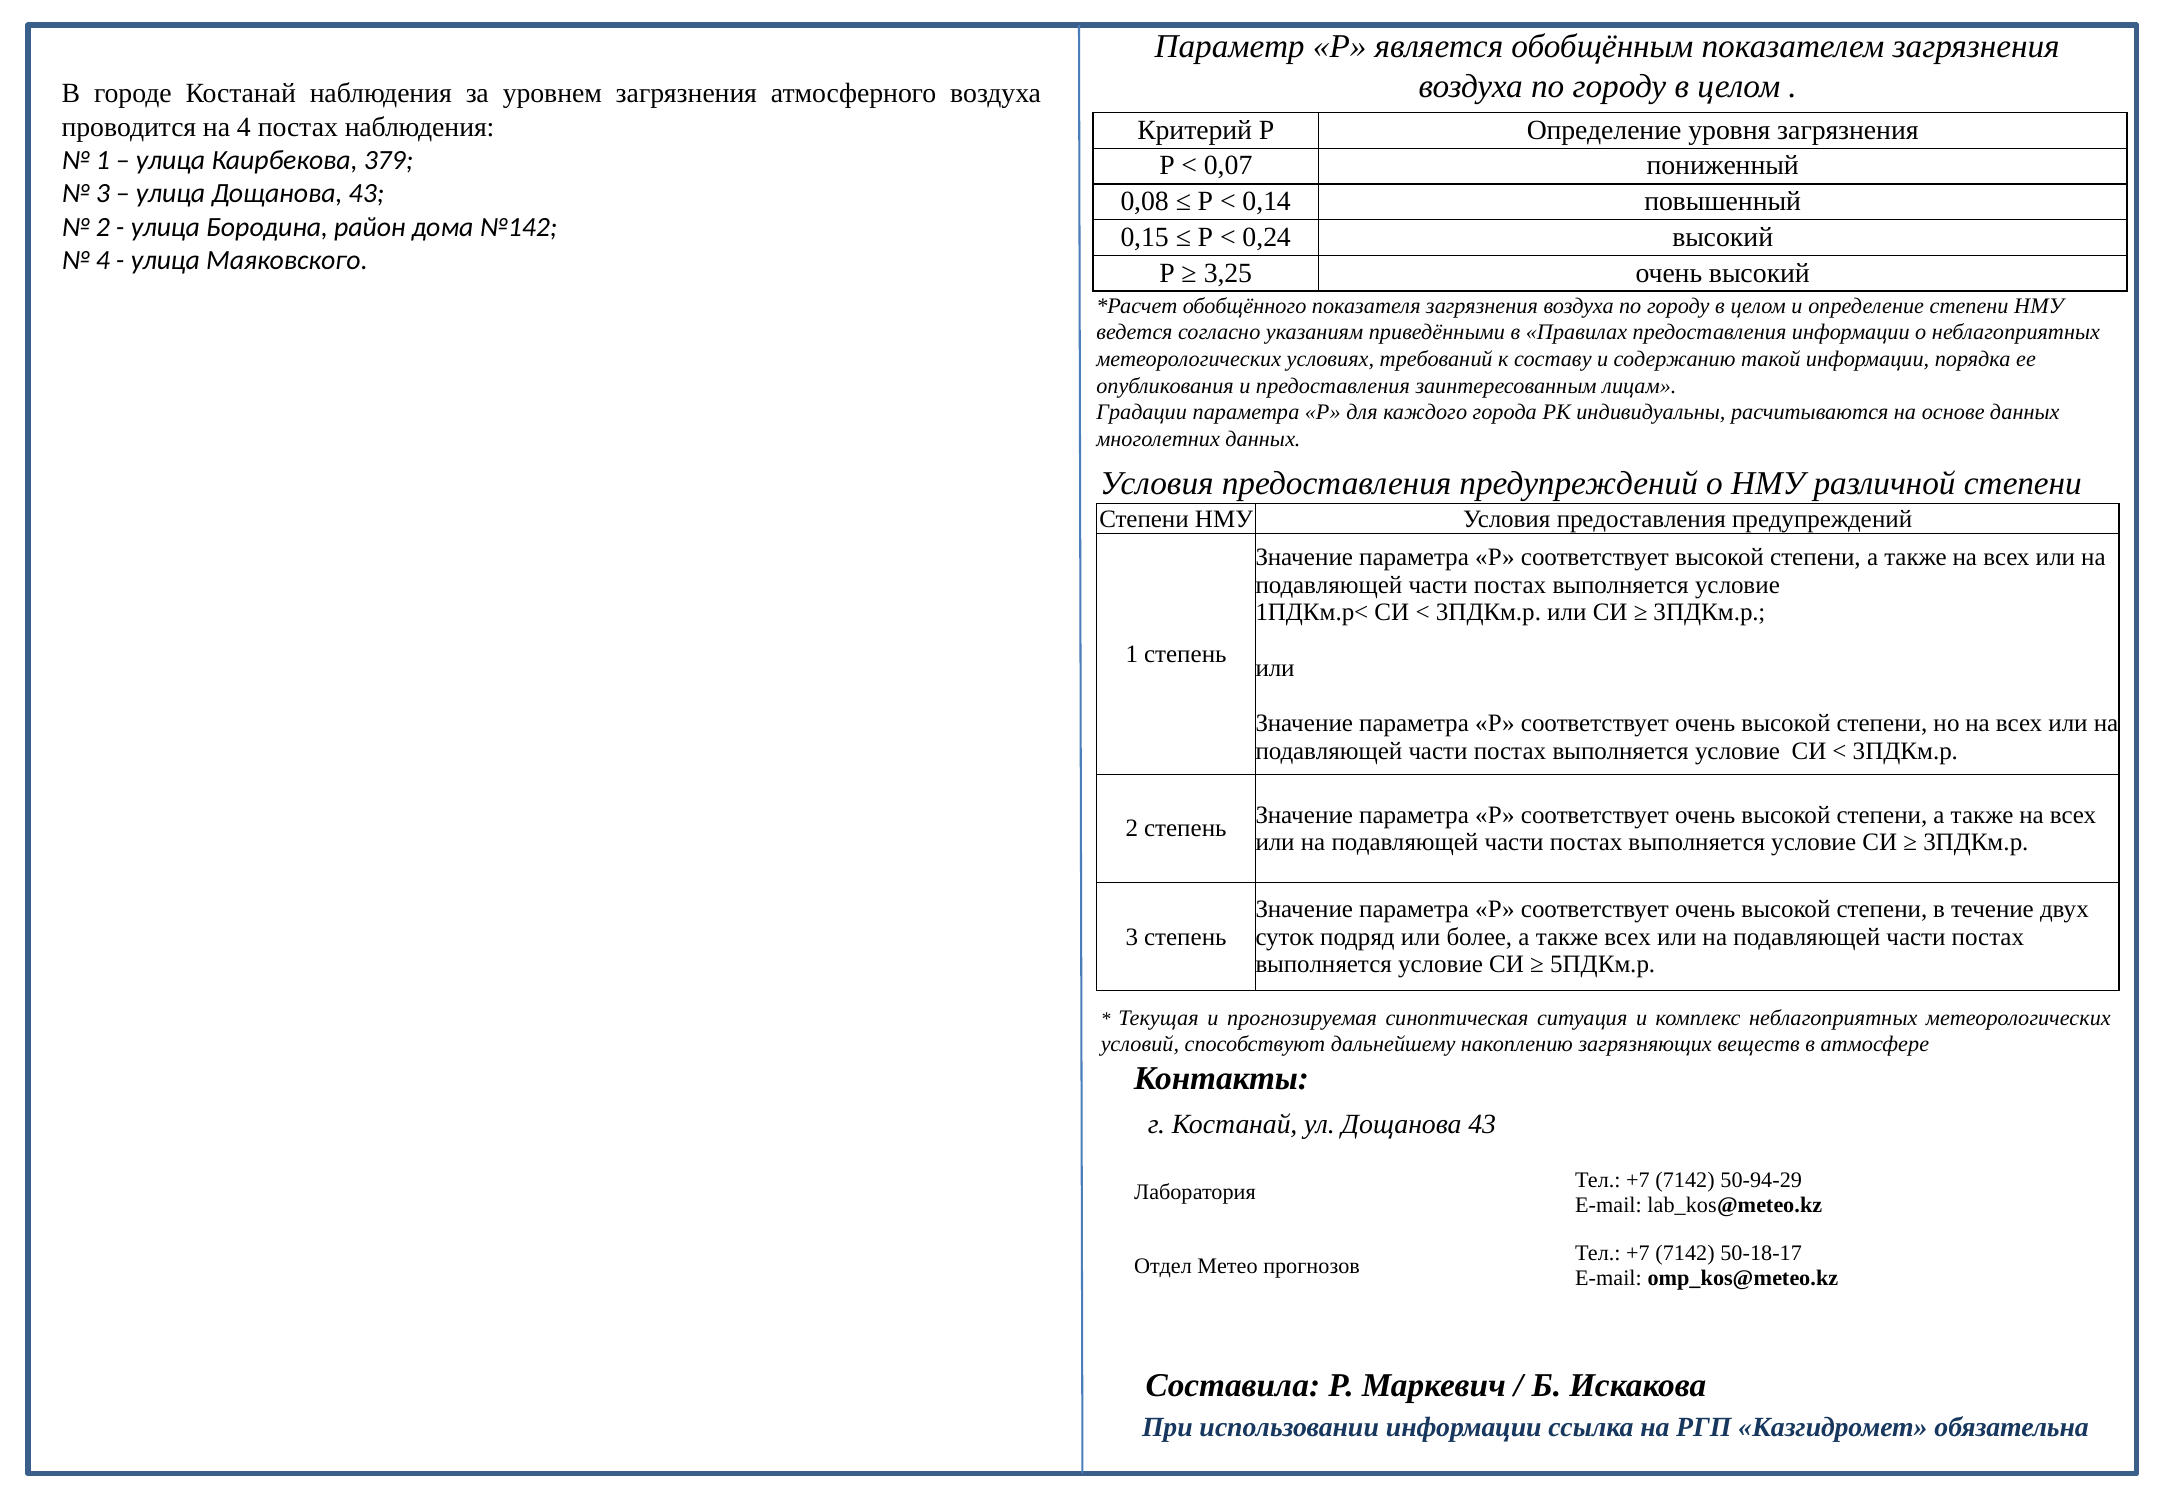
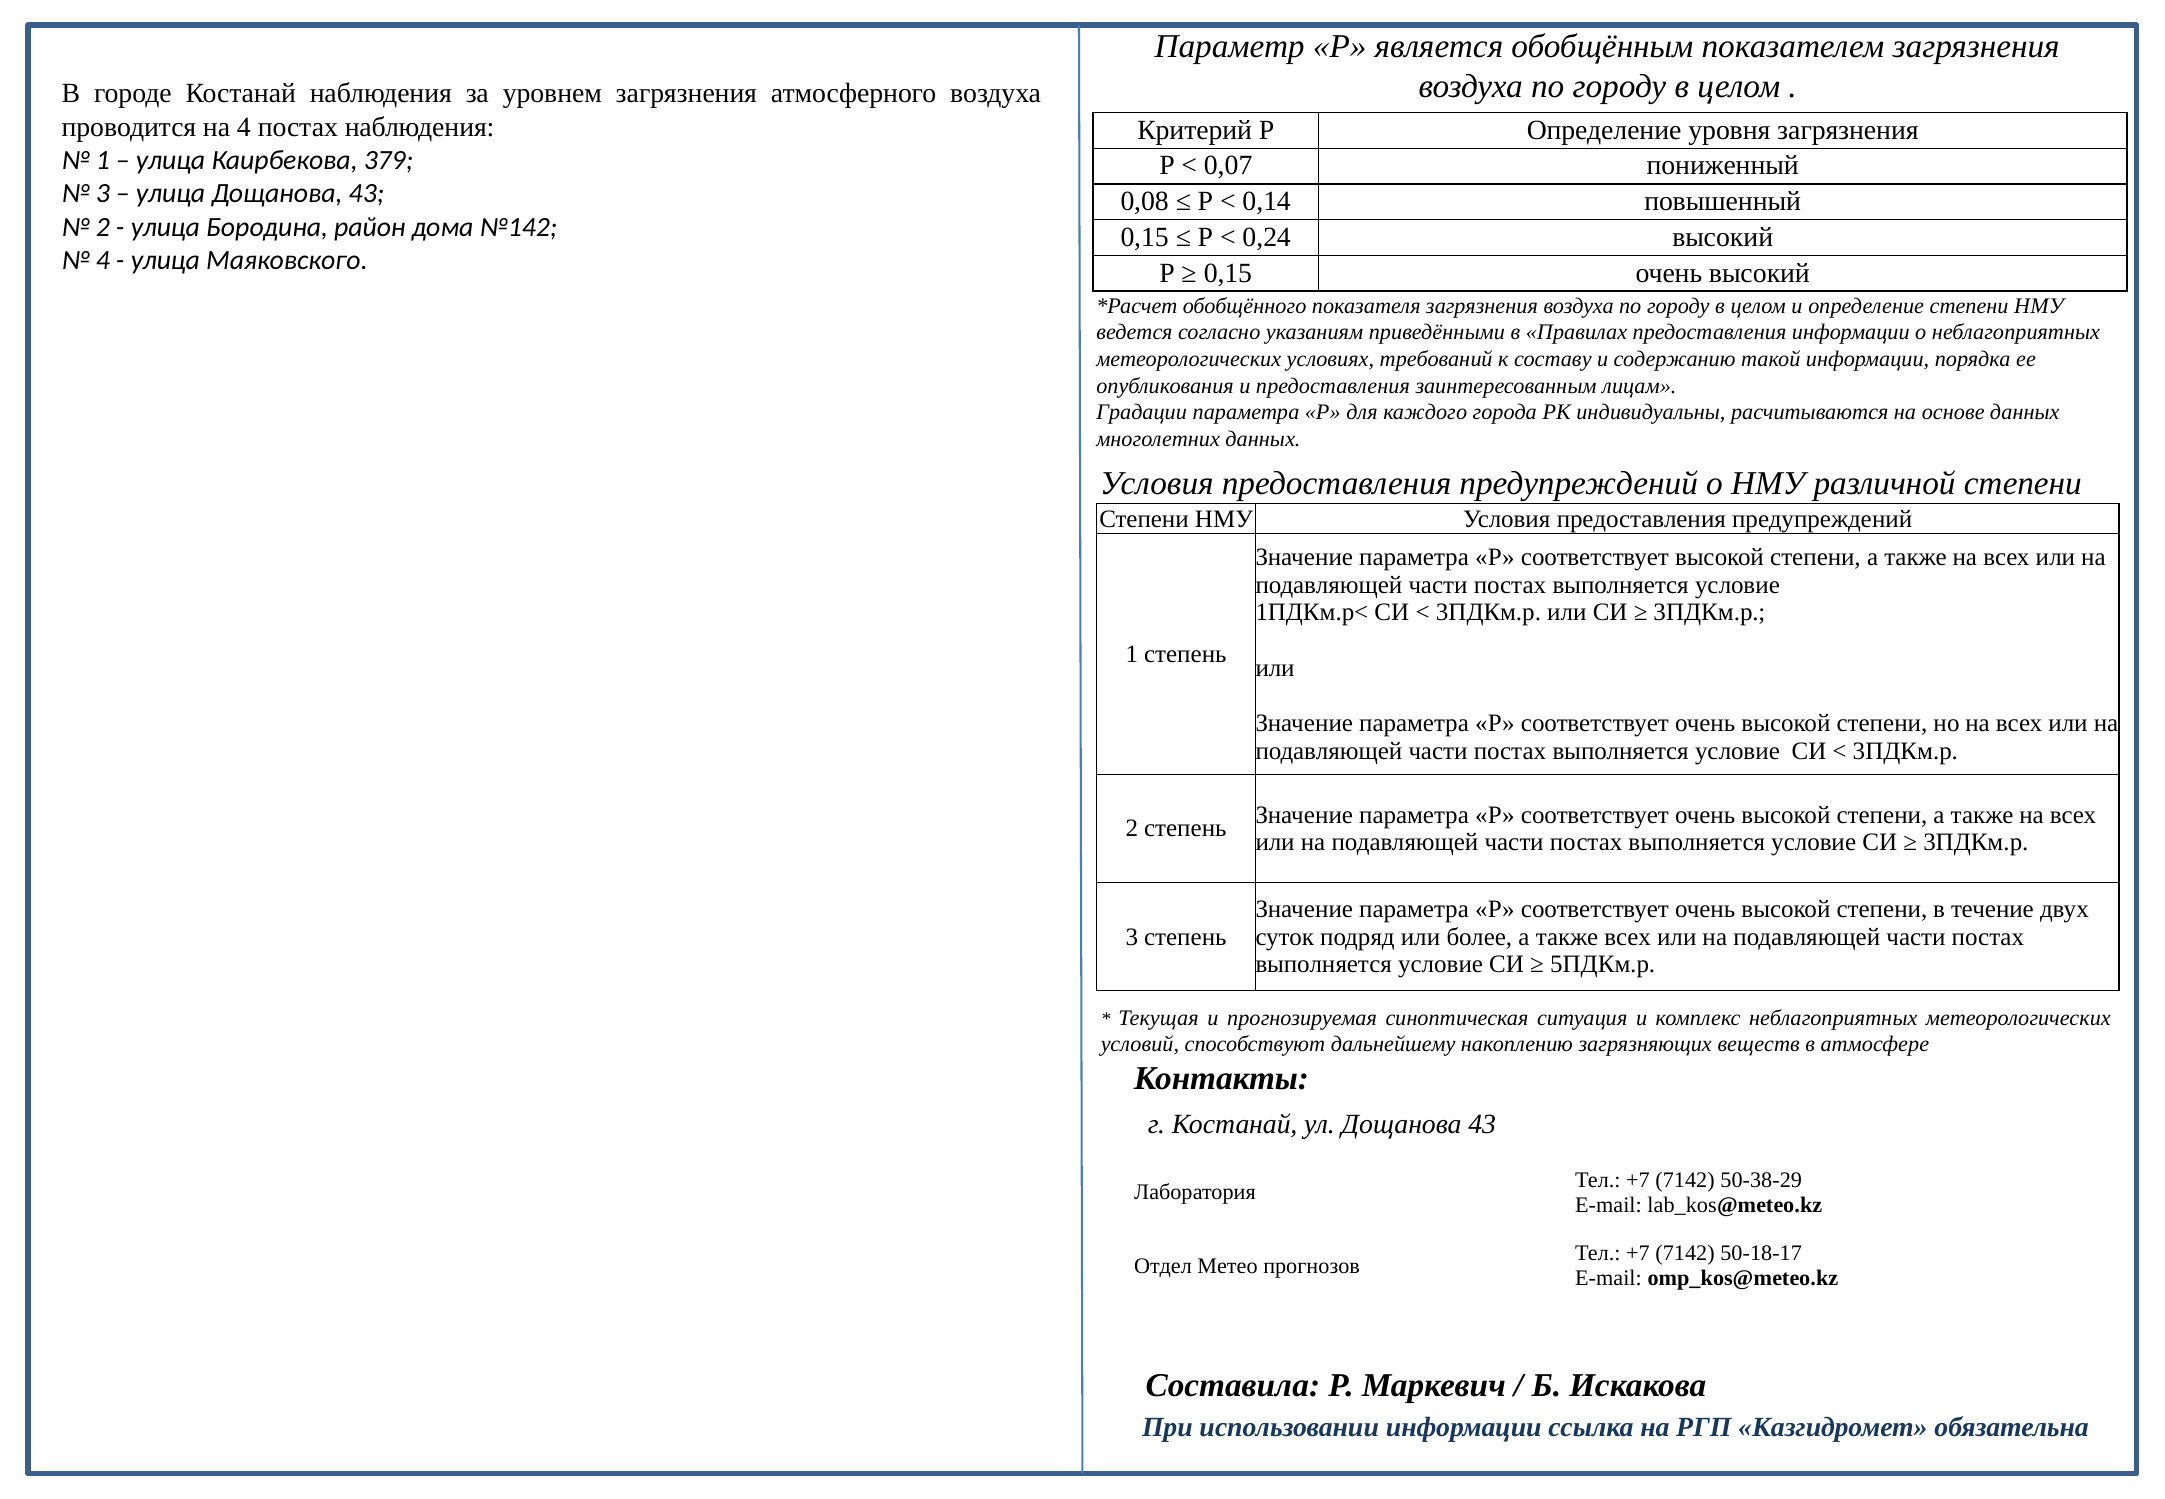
3,25 at (1228, 273): 3,25 -> 0,15
50-94-29: 50-94-29 -> 50-38-29
